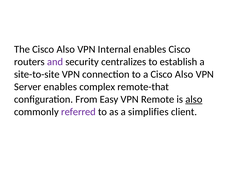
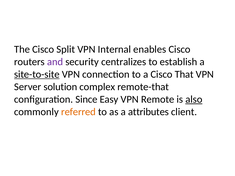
The Cisco Also: Also -> Split
site-to-site underline: none -> present
a Cisco Also: Also -> That
Server enables: enables -> solution
From: From -> Since
referred colour: purple -> orange
simplifies: simplifies -> attributes
